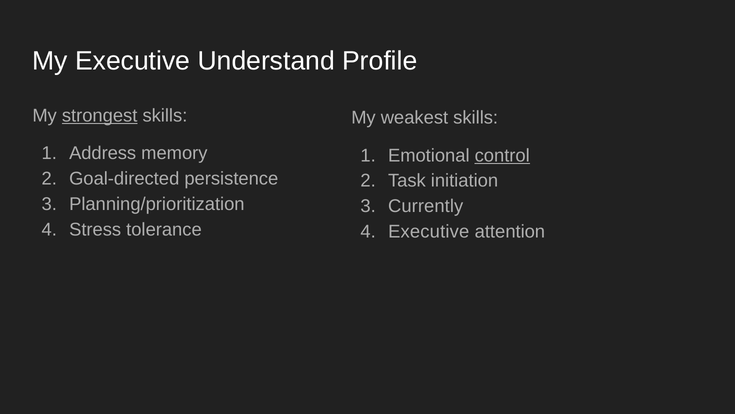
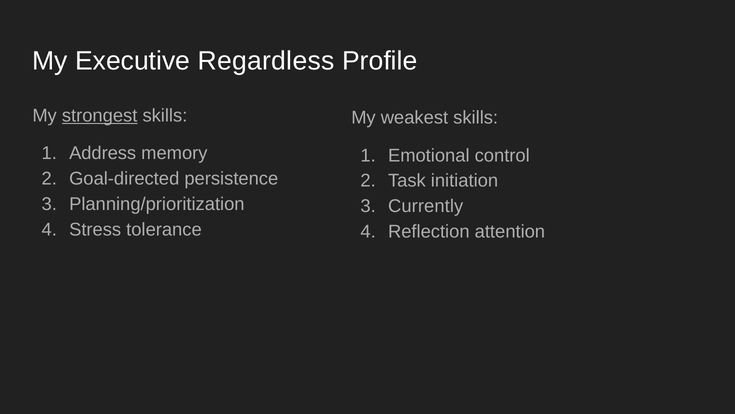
Understand: Understand -> Regardless
control underline: present -> none
Executive at (429, 231): Executive -> Reflection
